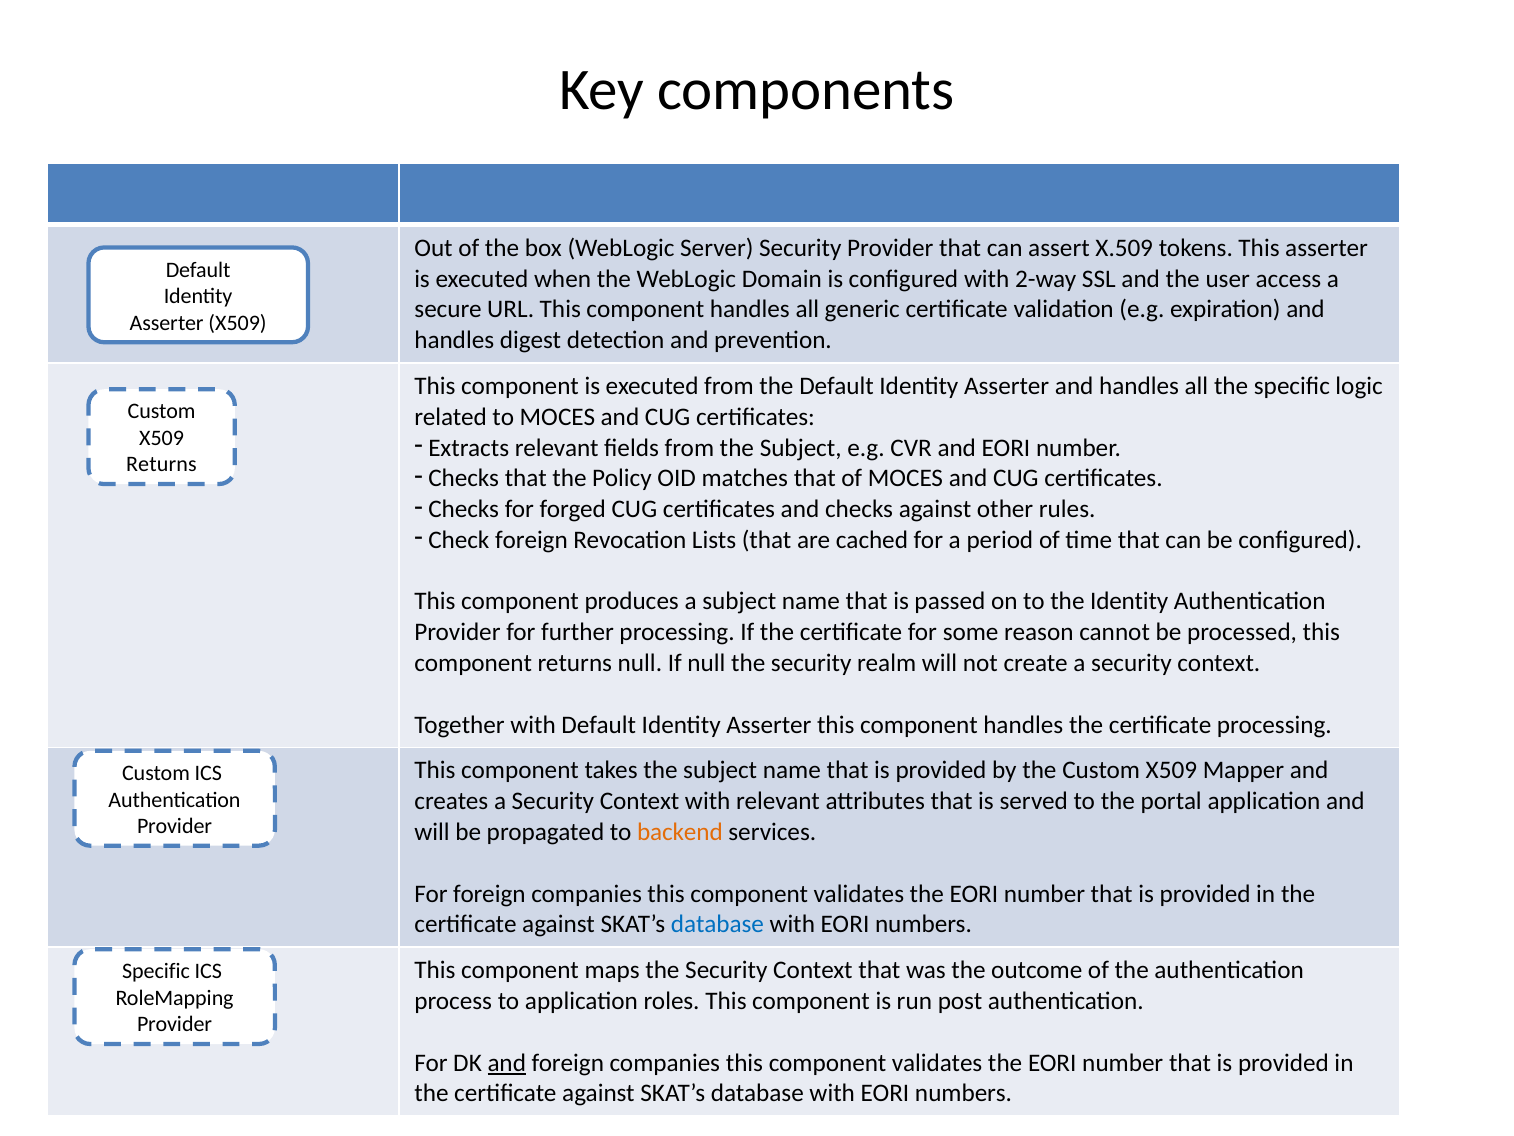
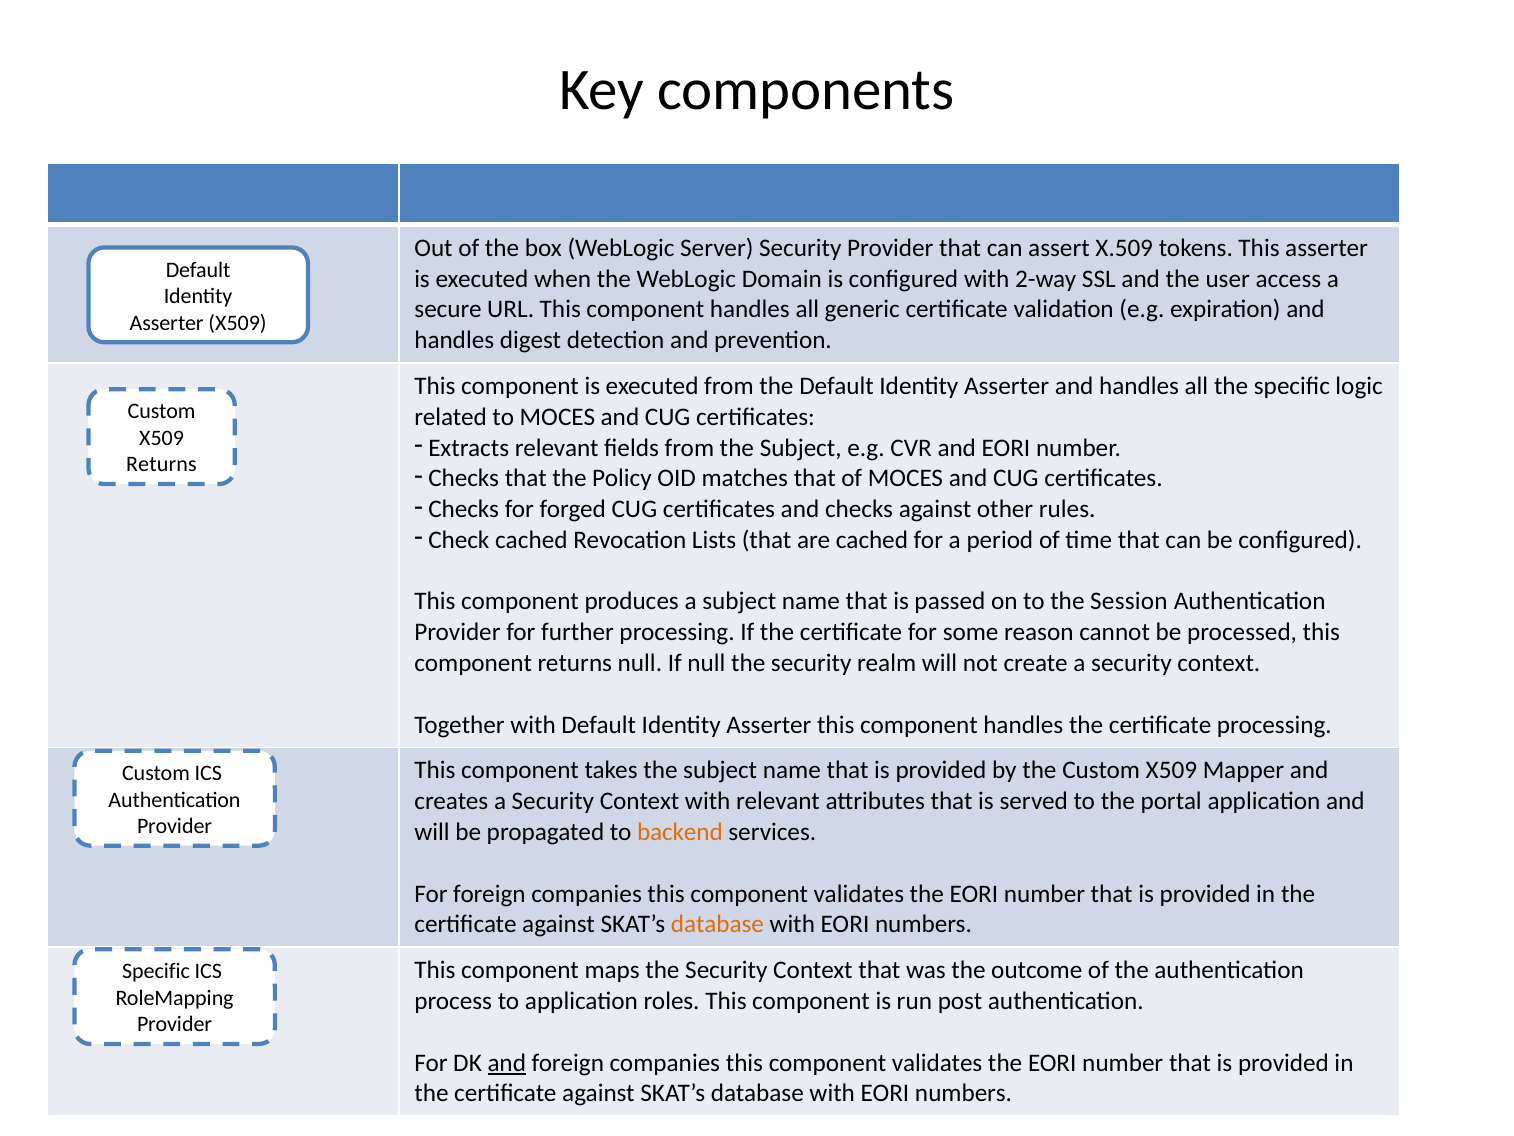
Check foreign: foreign -> cached
the Identity: Identity -> Session
database at (717, 924) colour: blue -> orange
